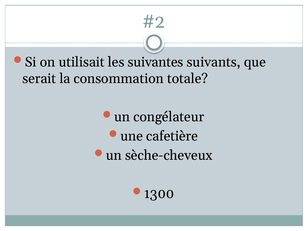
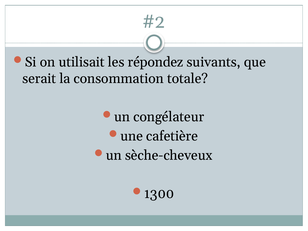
suivantes: suivantes -> répondez
